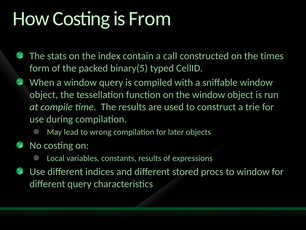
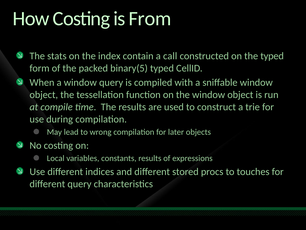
the times: times -> typed
to window: window -> touches
